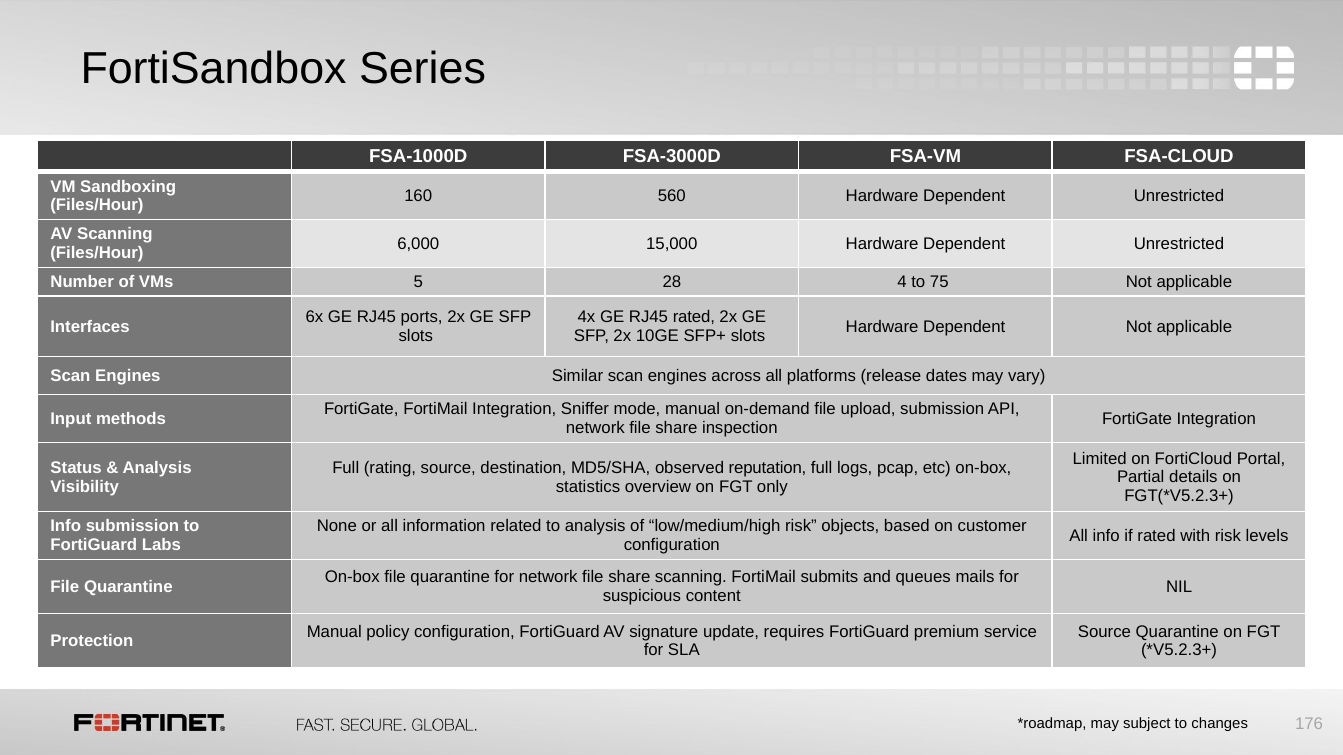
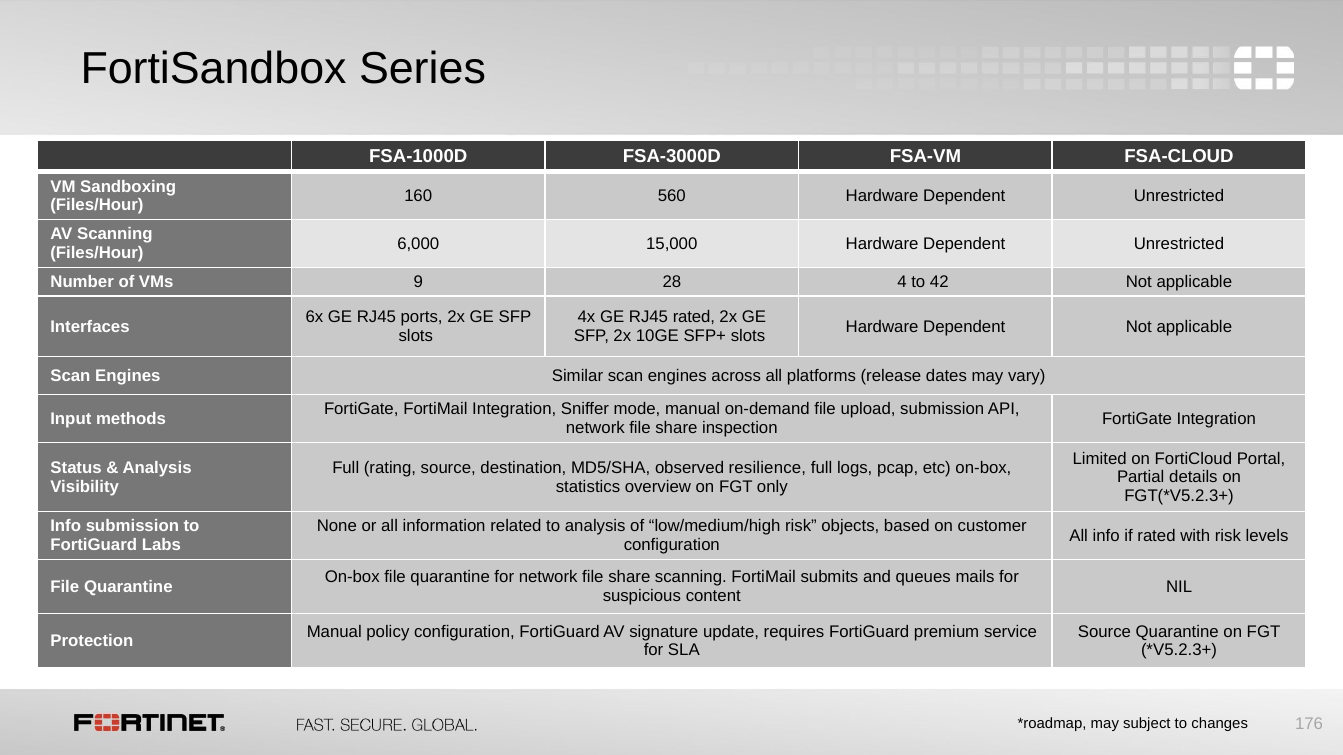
5: 5 -> 9
75: 75 -> 42
reputation: reputation -> resilience
